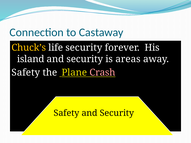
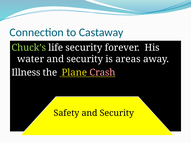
Chuck’s colour: yellow -> light green
island: island -> water
Safety at (26, 73): Safety -> Illness
